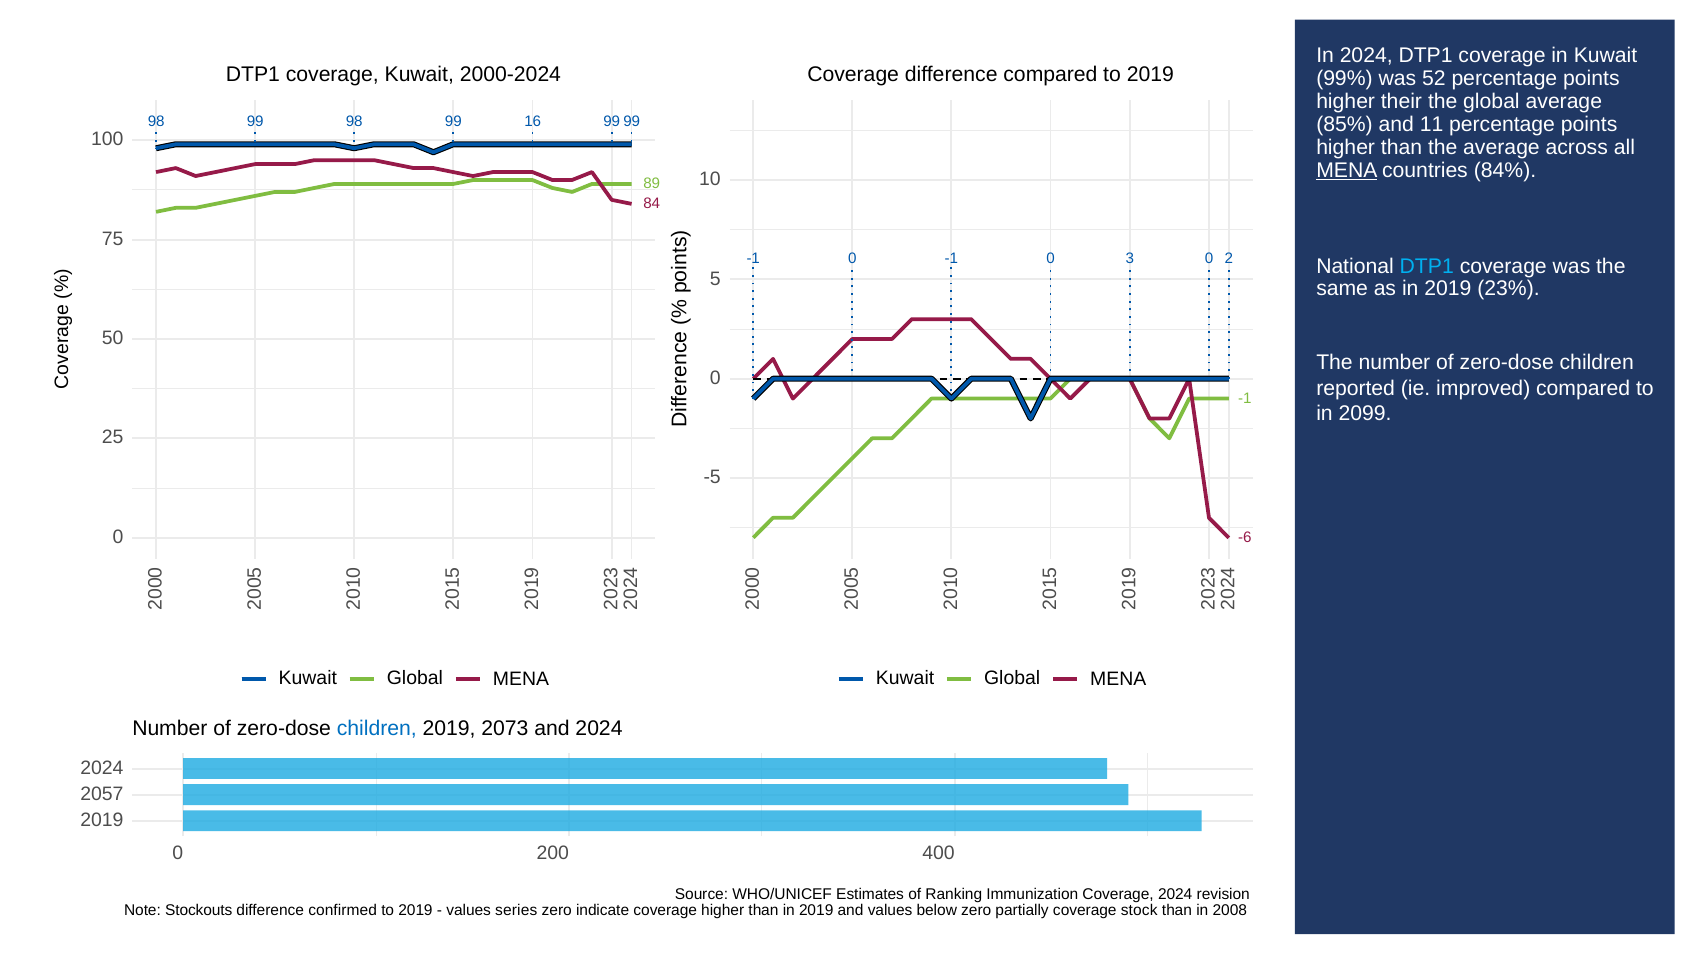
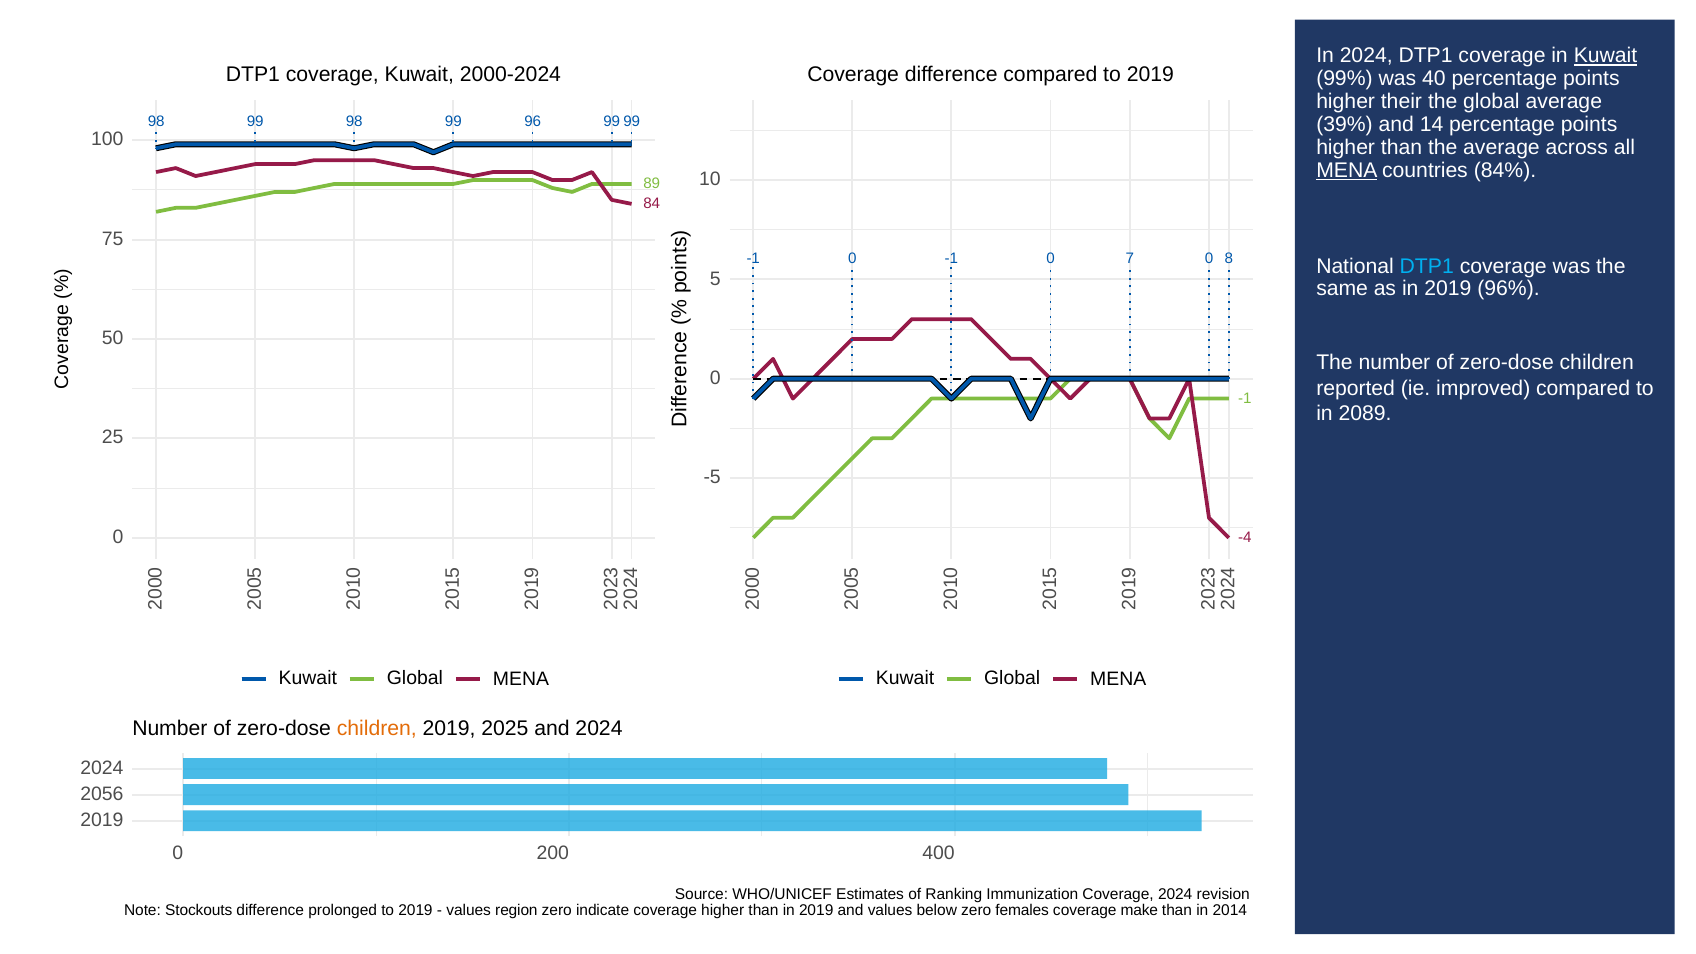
Kuwait at (1605, 56) underline: none -> present
52: 52 -> 40
16: 16 -> 96
85%: 85% -> 39%
11: 11 -> 14
0 3: 3 -> 7
2 at (1229, 259): 2 -> 8
23%: 23% -> 96%
2099: 2099 -> 2089
-6: -6 -> -4
children at (377, 729) colour: blue -> orange
2073: 2073 -> 2025
2057: 2057 -> 2056
confirmed: confirmed -> prolonged
series: series -> region
partially: partially -> females
stock: stock -> make
2008: 2008 -> 2014
